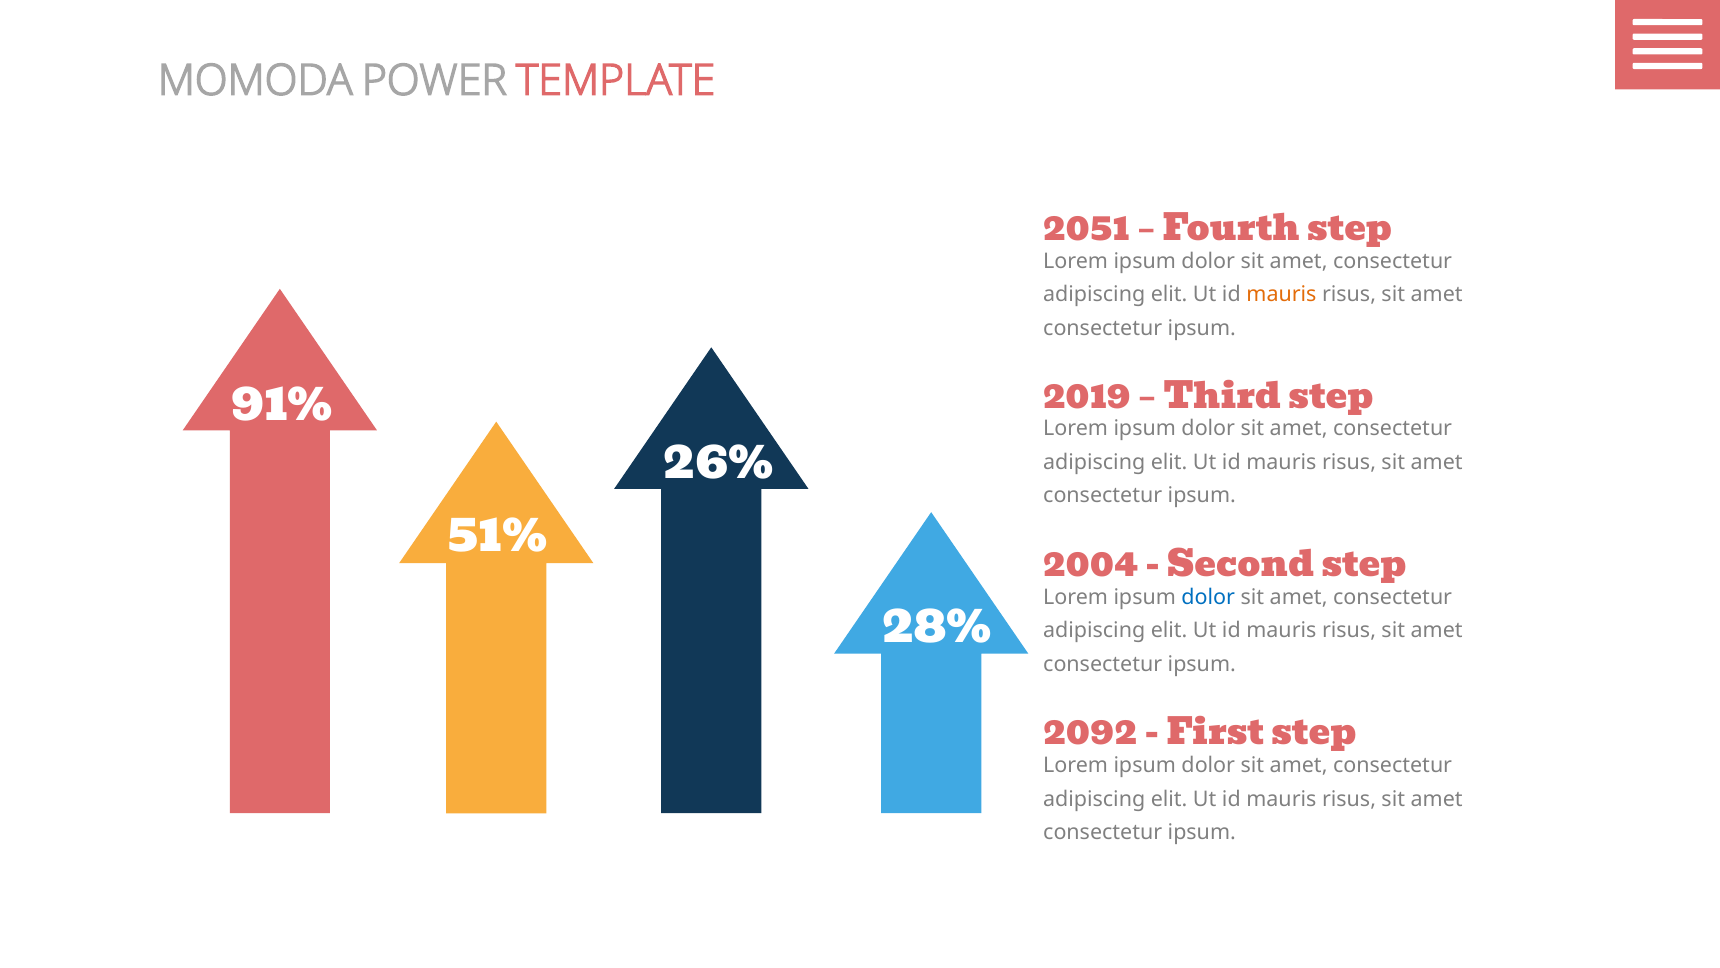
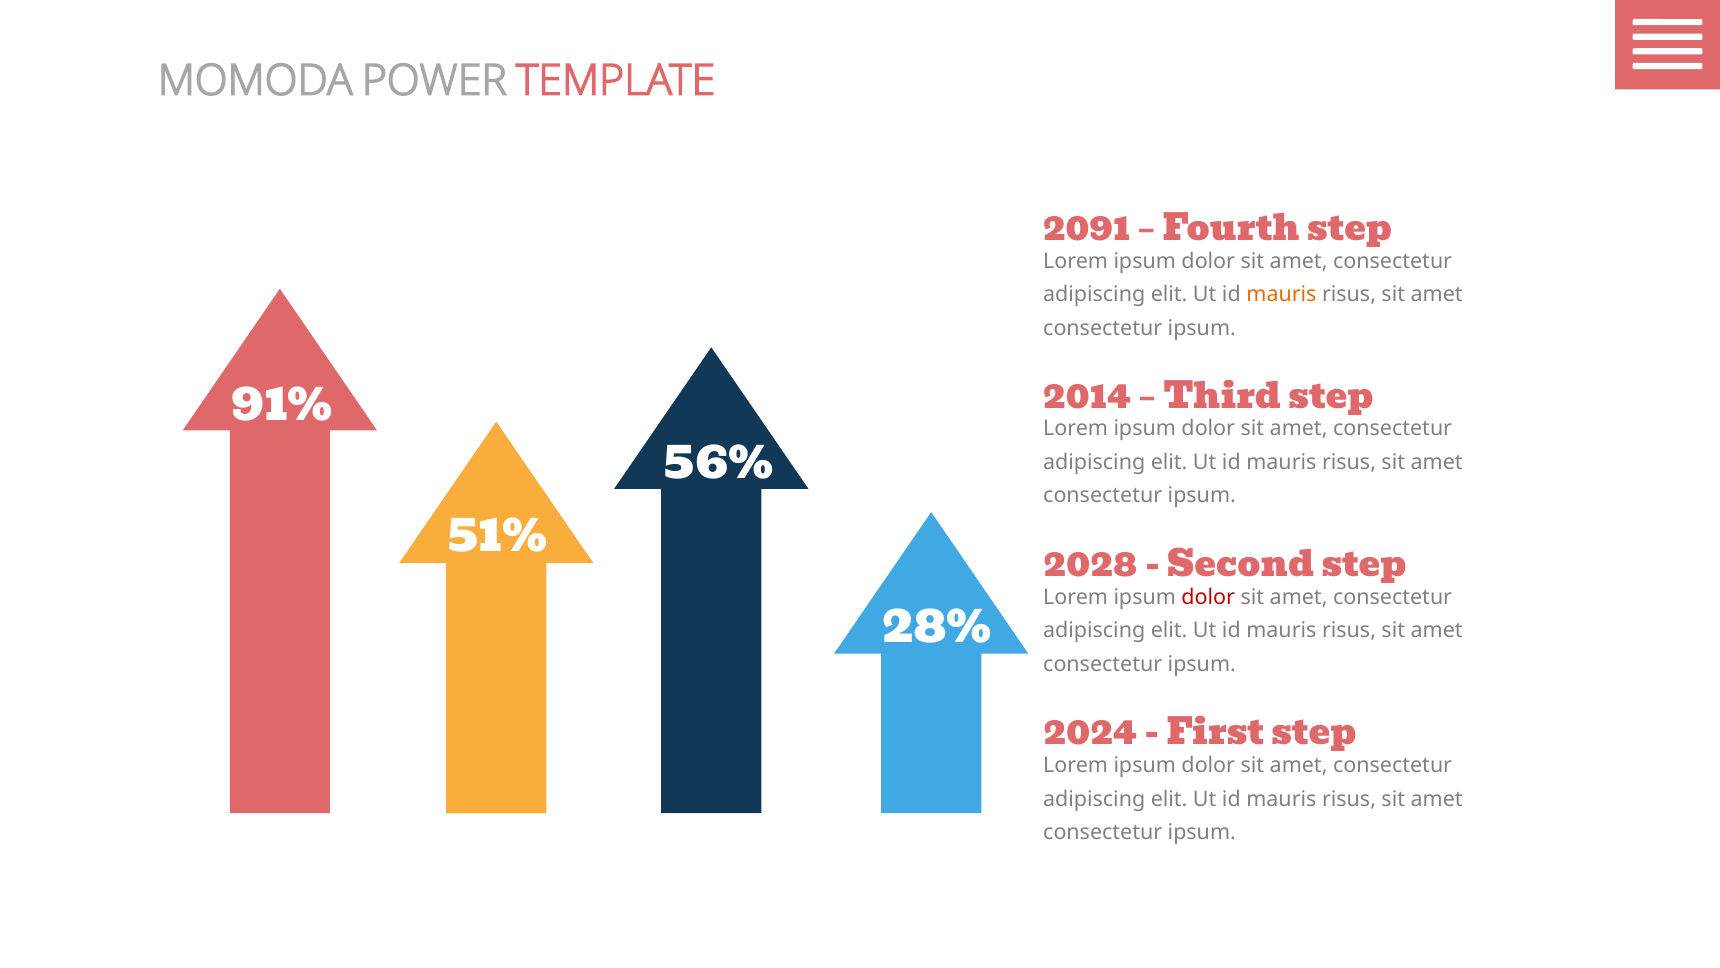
2051: 2051 -> 2091
2019: 2019 -> 2014
26%: 26% -> 56%
2004: 2004 -> 2028
dolor at (1208, 597) colour: blue -> red
2092: 2092 -> 2024
